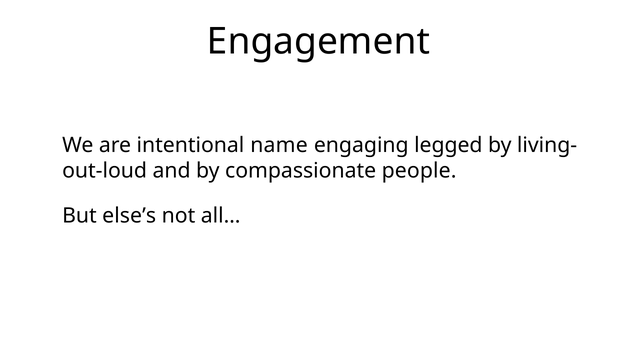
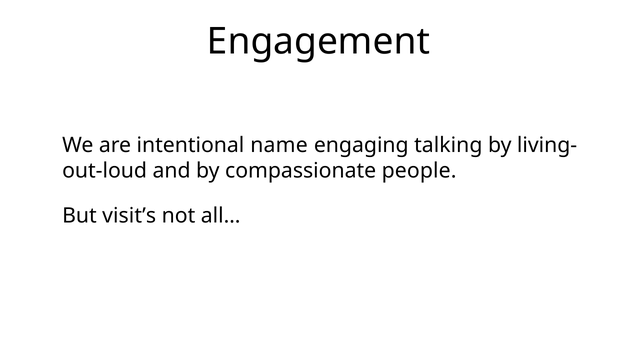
legged: legged -> talking
else’s: else’s -> visit’s
